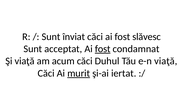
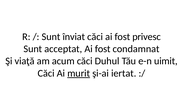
slăvesc: slăvesc -> privesc
fost at (103, 49) underline: present -> none
e-n viaţă: viaţă -> uimit
